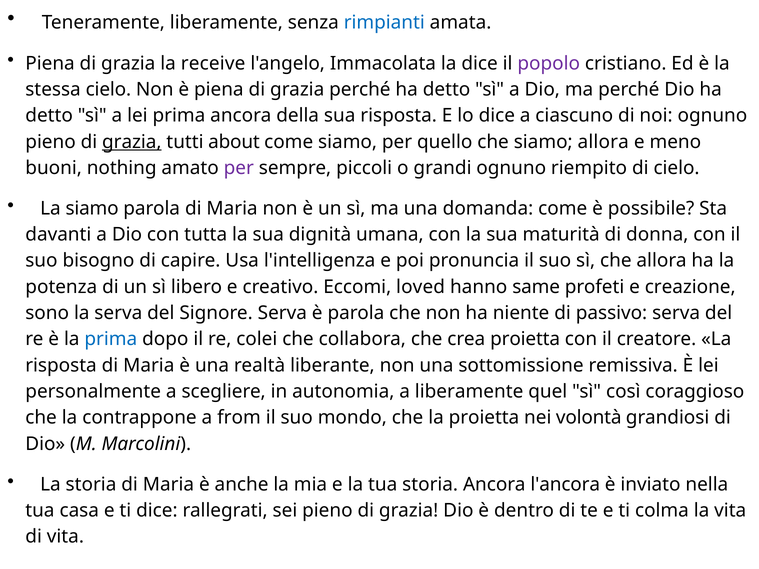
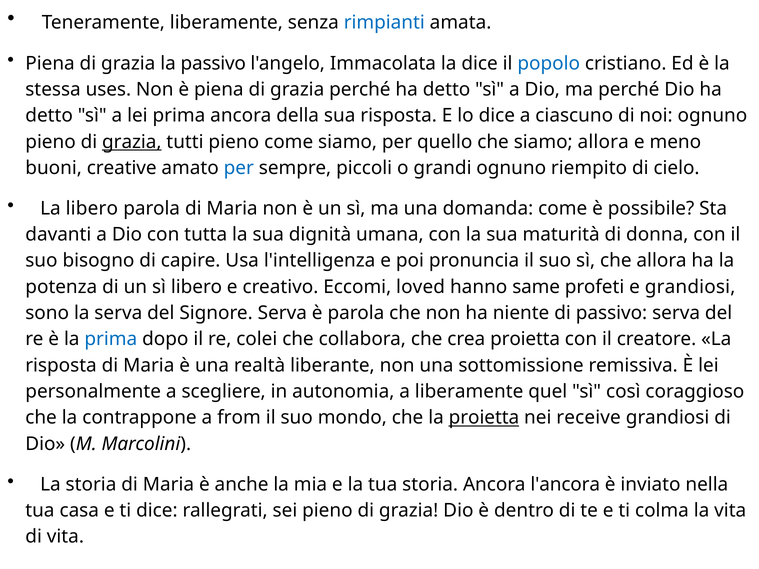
la receive: receive -> passivo
popolo colour: purple -> blue
stessa cielo: cielo -> uses
tutti about: about -> pieno
nothing: nothing -> creative
per at (239, 168) colour: purple -> blue
La siamo: siamo -> libero
e creazione: creazione -> grandiosi
proietta at (484, 418) underline: none -> present
volontà: volontà -> receive
